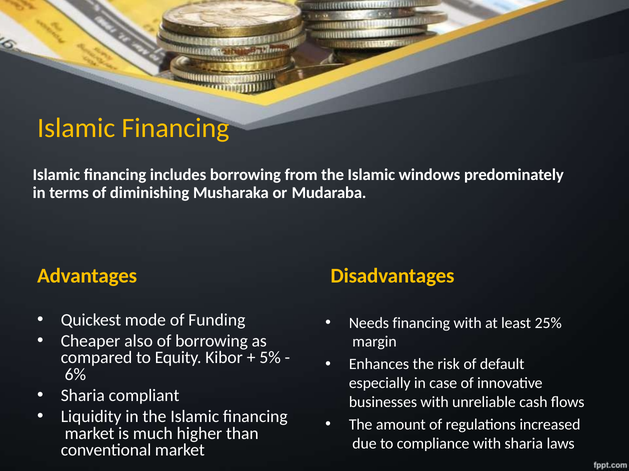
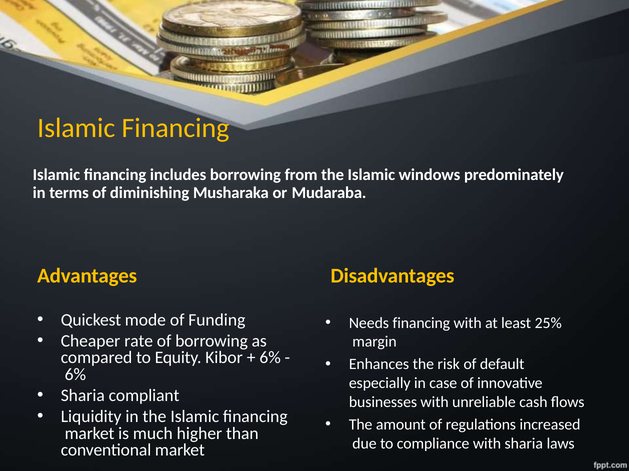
also: also -> rate
5% at (270, 358): 5% -> 6%
